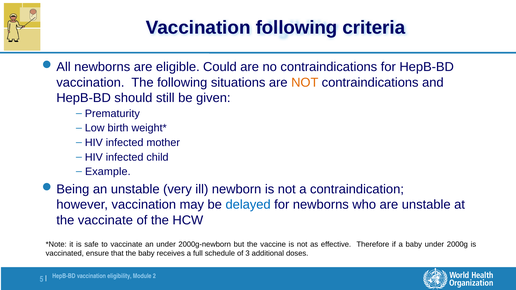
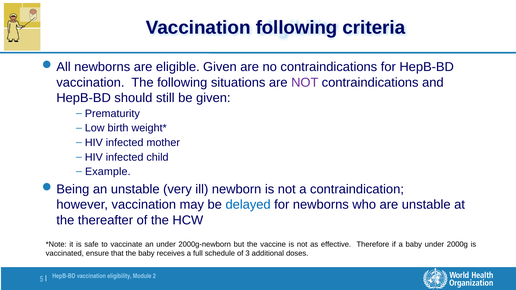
eligible Could: Could -> Given
NOT at (305, 83) colour: orange -> purple
the vaccinate: vaccinate -> thereafter
